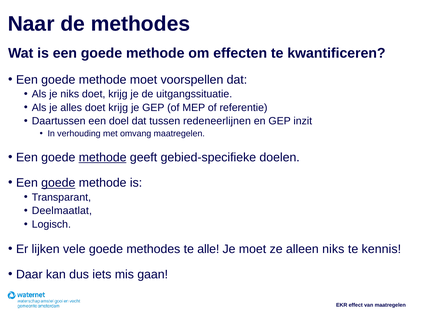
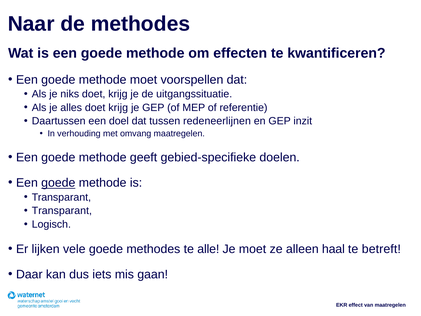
methode at (103, 157) underline: present -> none
Deelmaatlat at (62, 211): Deelmaatlat -> Transparant
alleen niks: niks -> haal
kennis: kennis -> betreft
